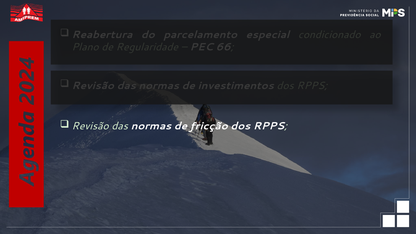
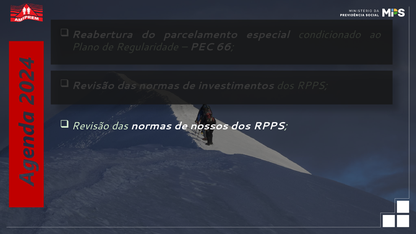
fricção: fricção -> nossos
